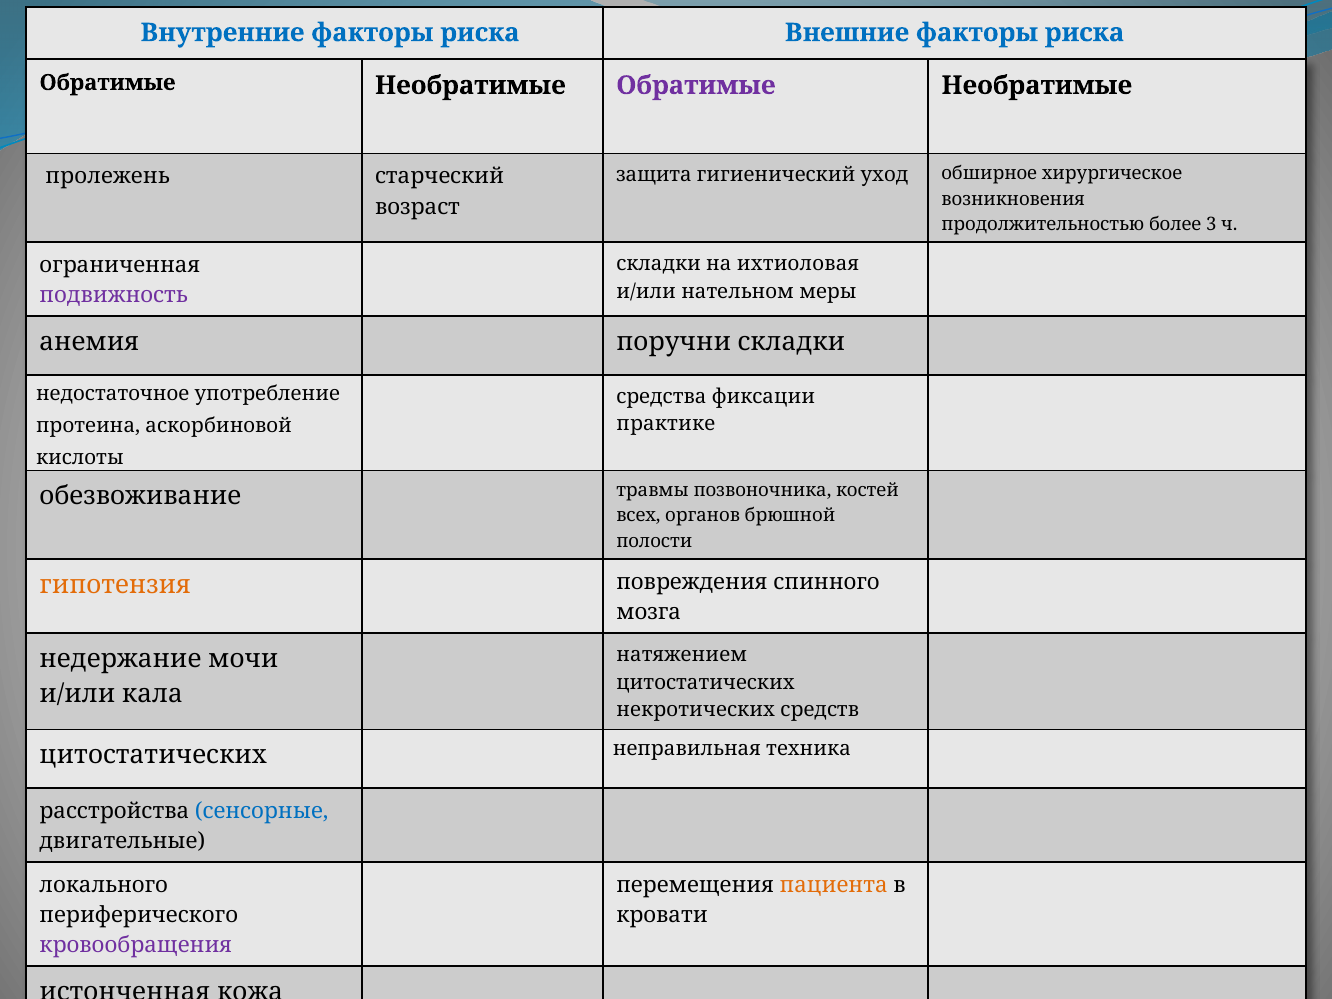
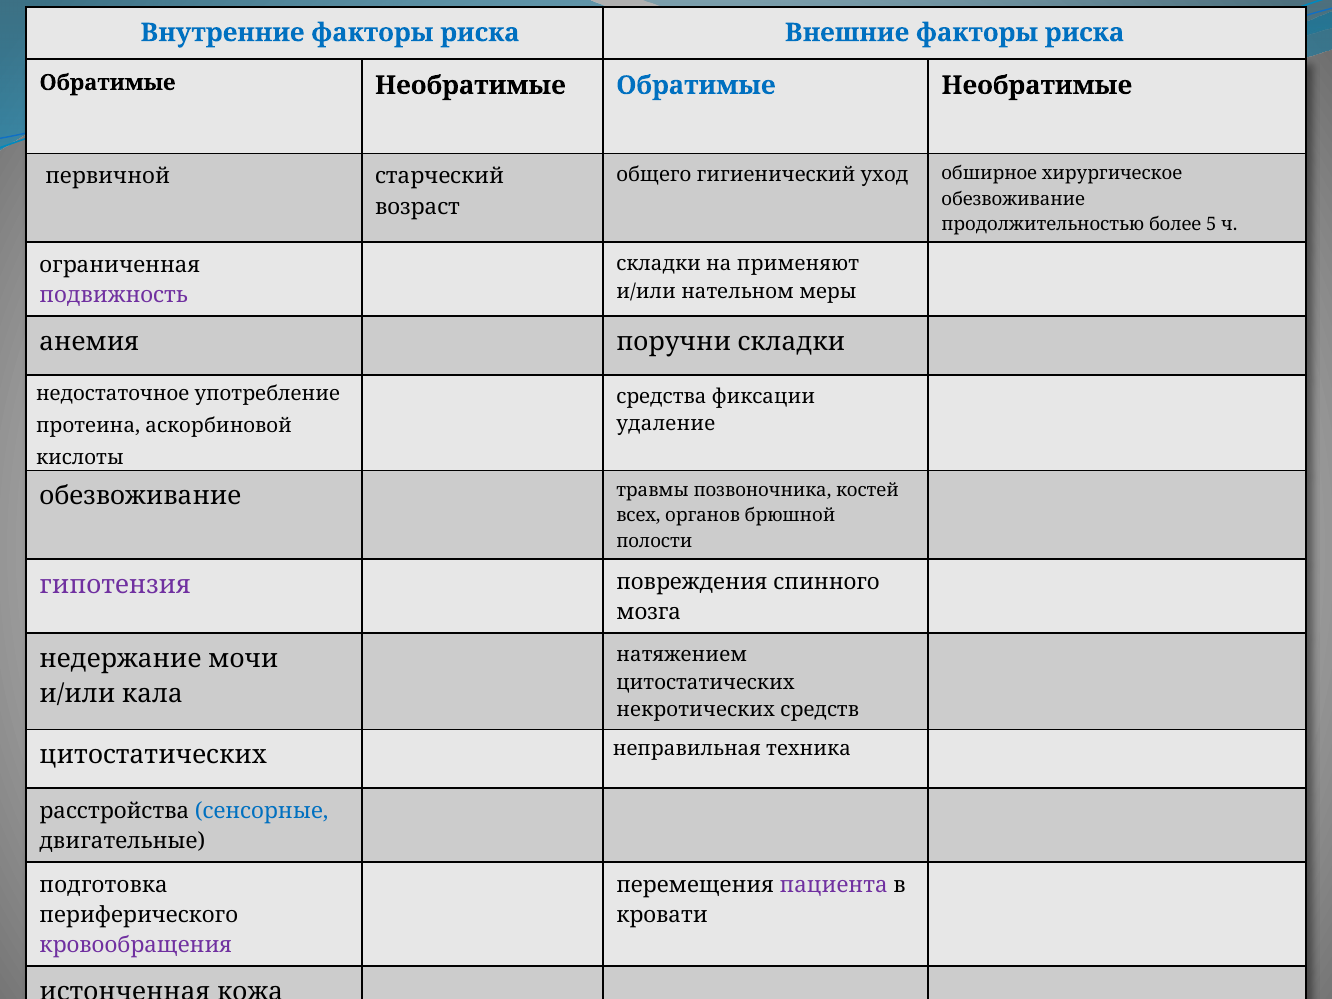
Обратимые at (696, 85) colour: purple -> blue
защита: защита -> общего
пролежень: пролежень -> первичной
возникновения at (1013, 199): возникновения -> обезвоживание
3: 3 -> 5
ихтиоловая: ихтиоловая -> применяют
практике: практике -> удаление
гипотензия colour: orange -> purple
локального: локального -> подготовка
пациента colour: orange -> purple
